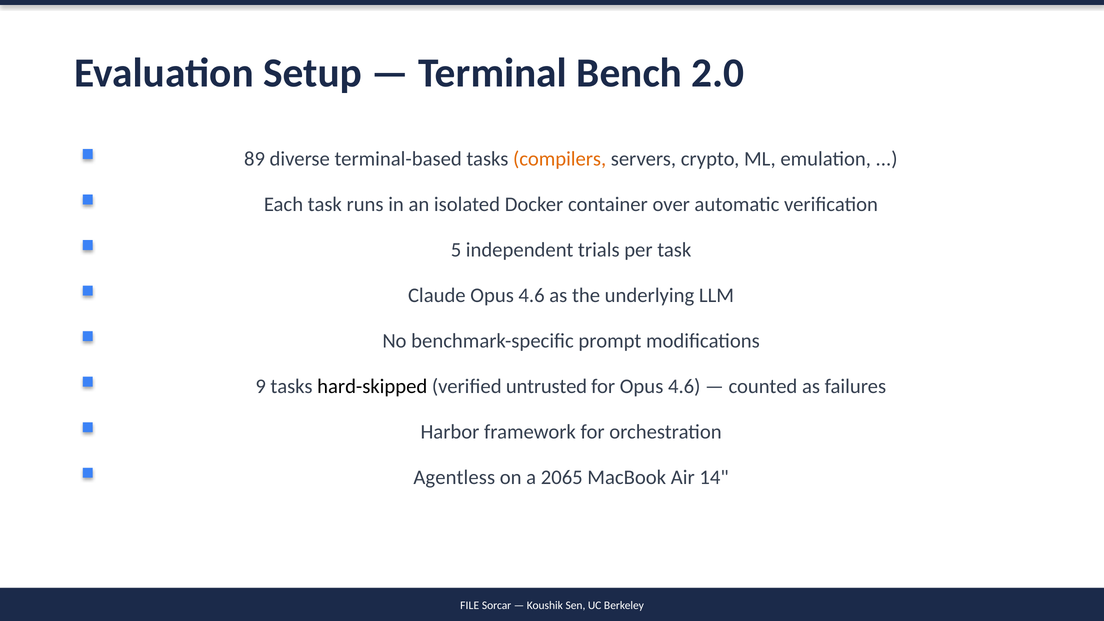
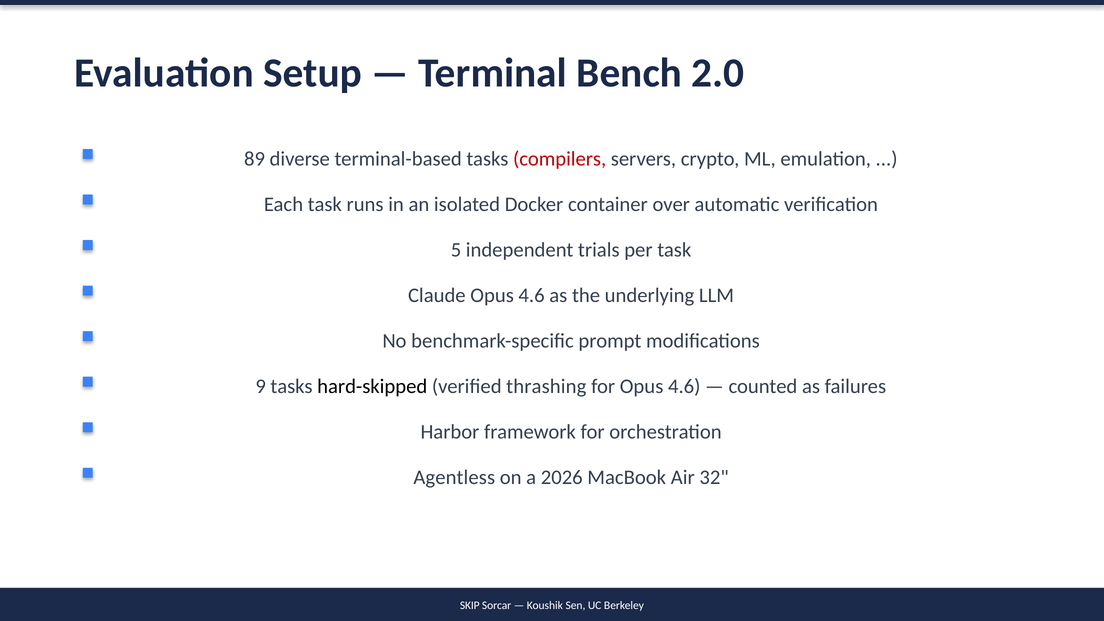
compilers colour: orange -> red
untrusted: untrusted -> thrashing
2065: 2065 -> 2026
14: 14 -> 32
FILE: FILE -> SKIP
